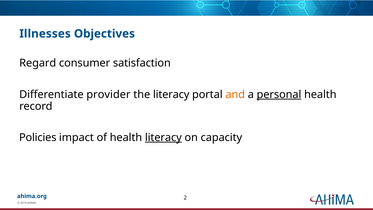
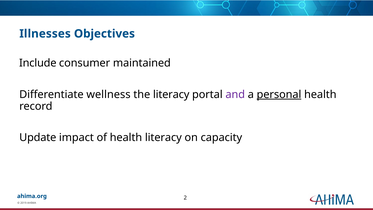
Regard: Regard -> Include
satisfaction: satisfaction -> maintained
provider: provider -> wellness
and colour: orange -> purple
Policies: Policies -> Update
literacy at (163, 137) underline: present -> none
